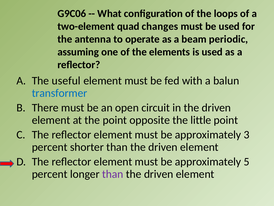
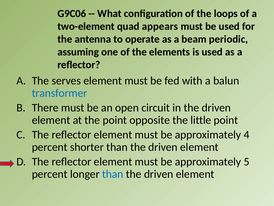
changes: changes -> appears
useful: useful -> serves
3: 3 -> 4
than at (113, 174) colour: purple -> blue
